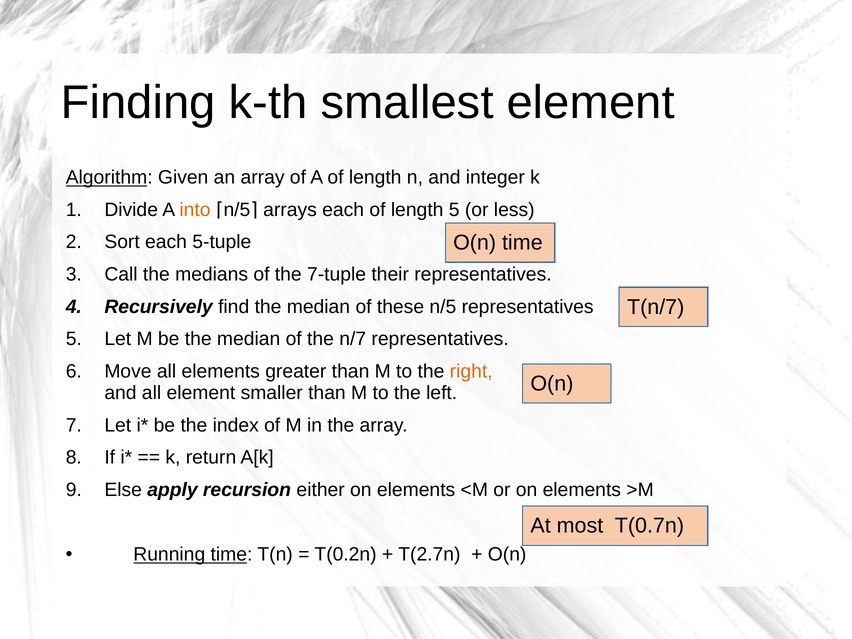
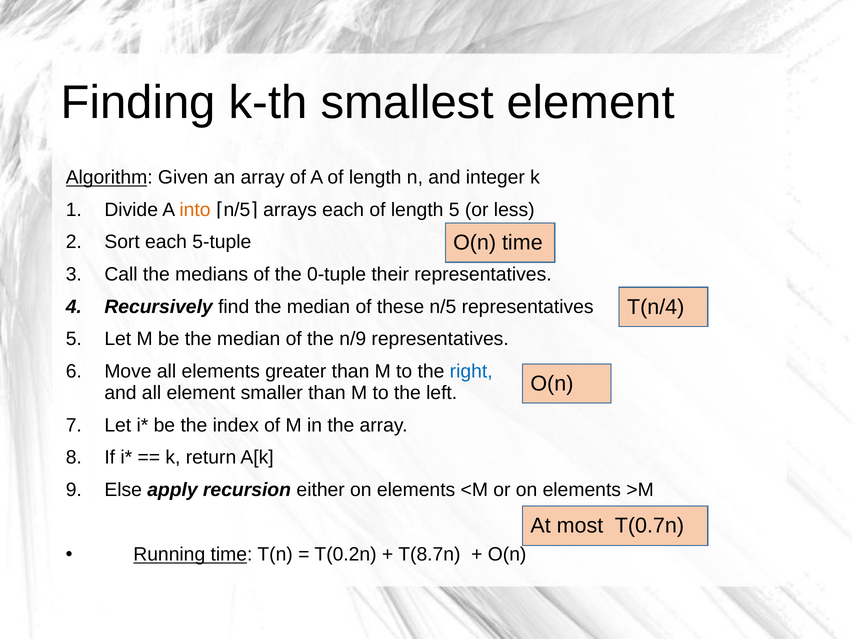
7-tuple: 7-tuple -> 0-tuple
T(n/7: T(n/7 -> T(n/4
n/7: n/7 -> n/9
right colour: orange -> blue
T(2.7n: T(2.7n -> T(8.7n
